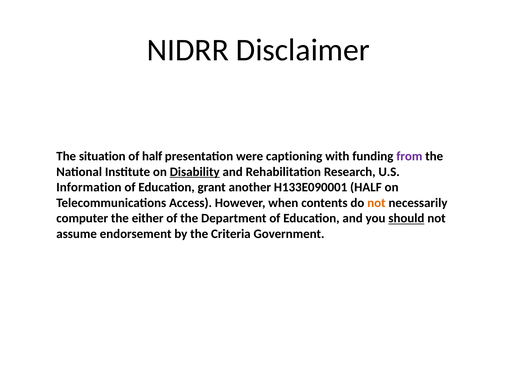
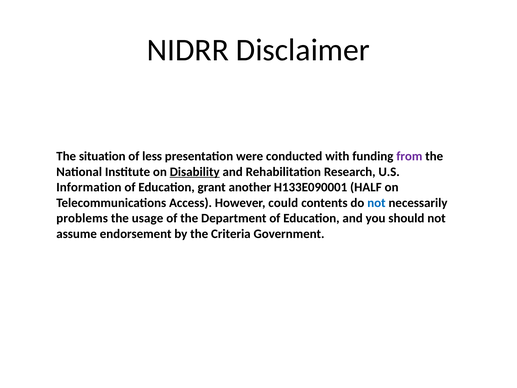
of half: half -> less
captioning: captioning -> conducted
when: when -> could
not at (376, 203) colour: orange -> blue
computer: computer -> problems
either: either -> usage
should underline: present -> none
